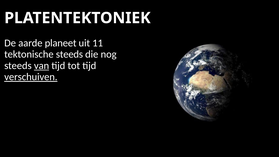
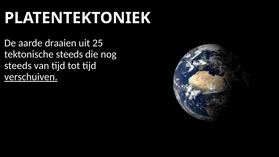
planeet: planeet -> draaien
11: 11 -> 25
van underline: present -> none
